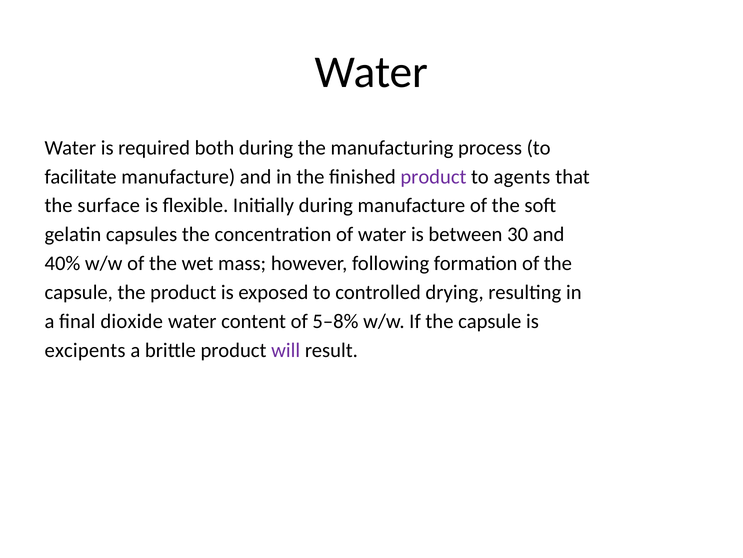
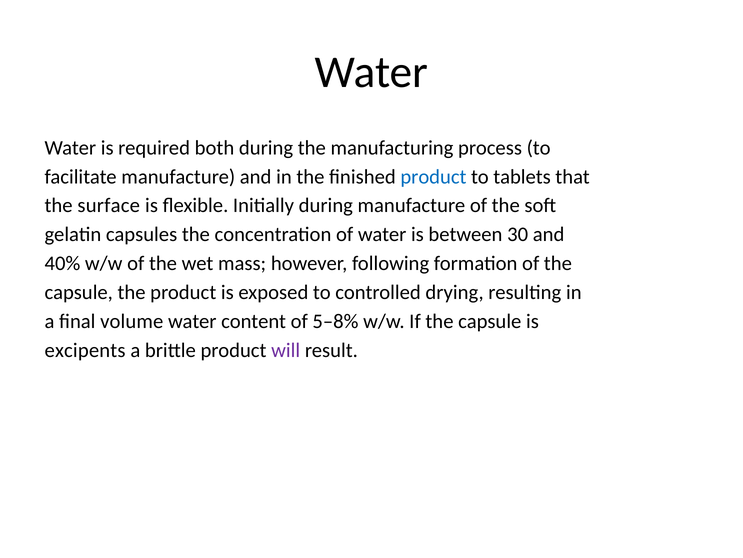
product at (433, 176) colour: purple -> blue
agents: agents -> tablets
dioxide: dioxide -> volume
